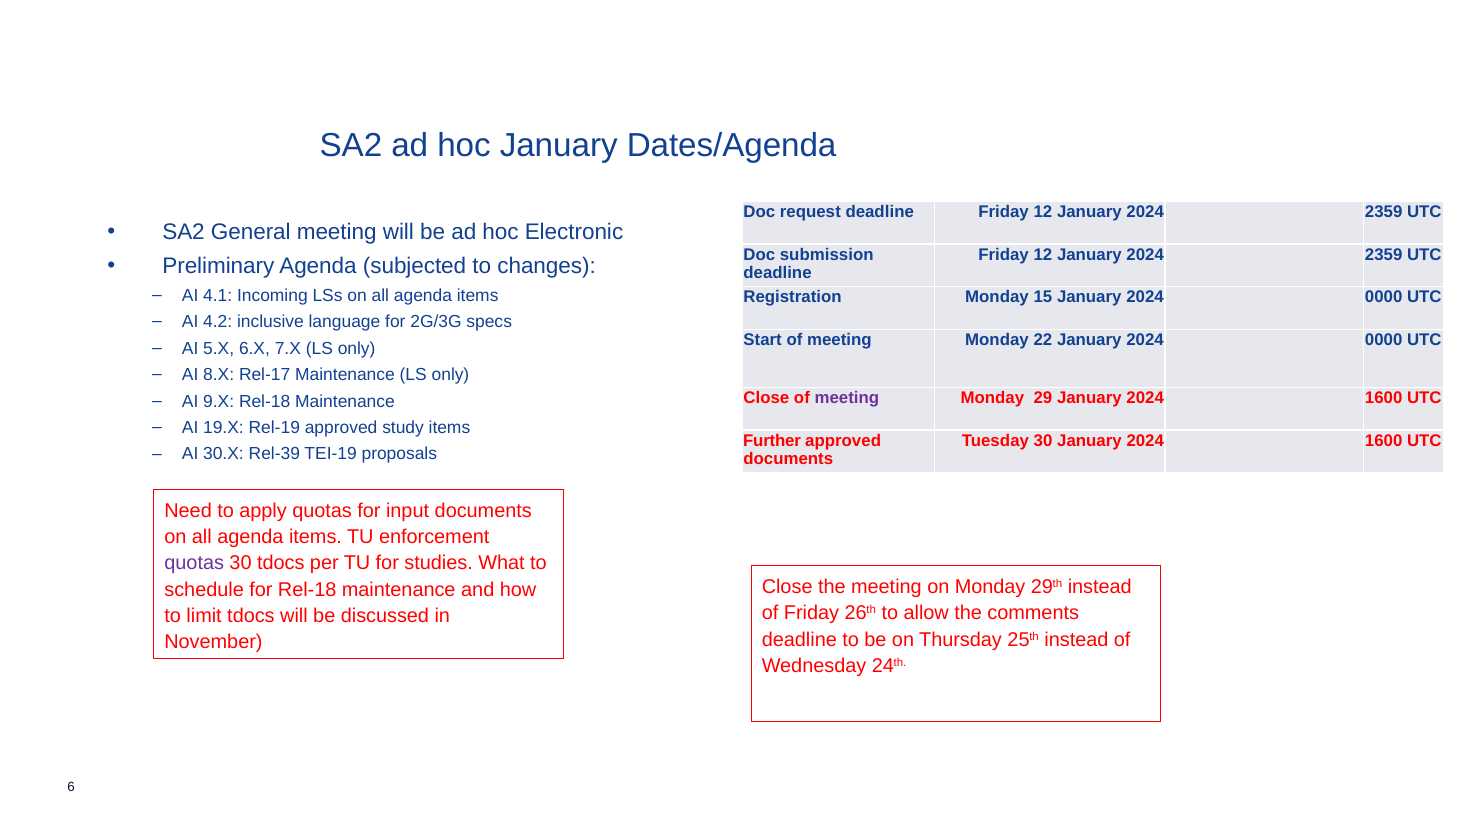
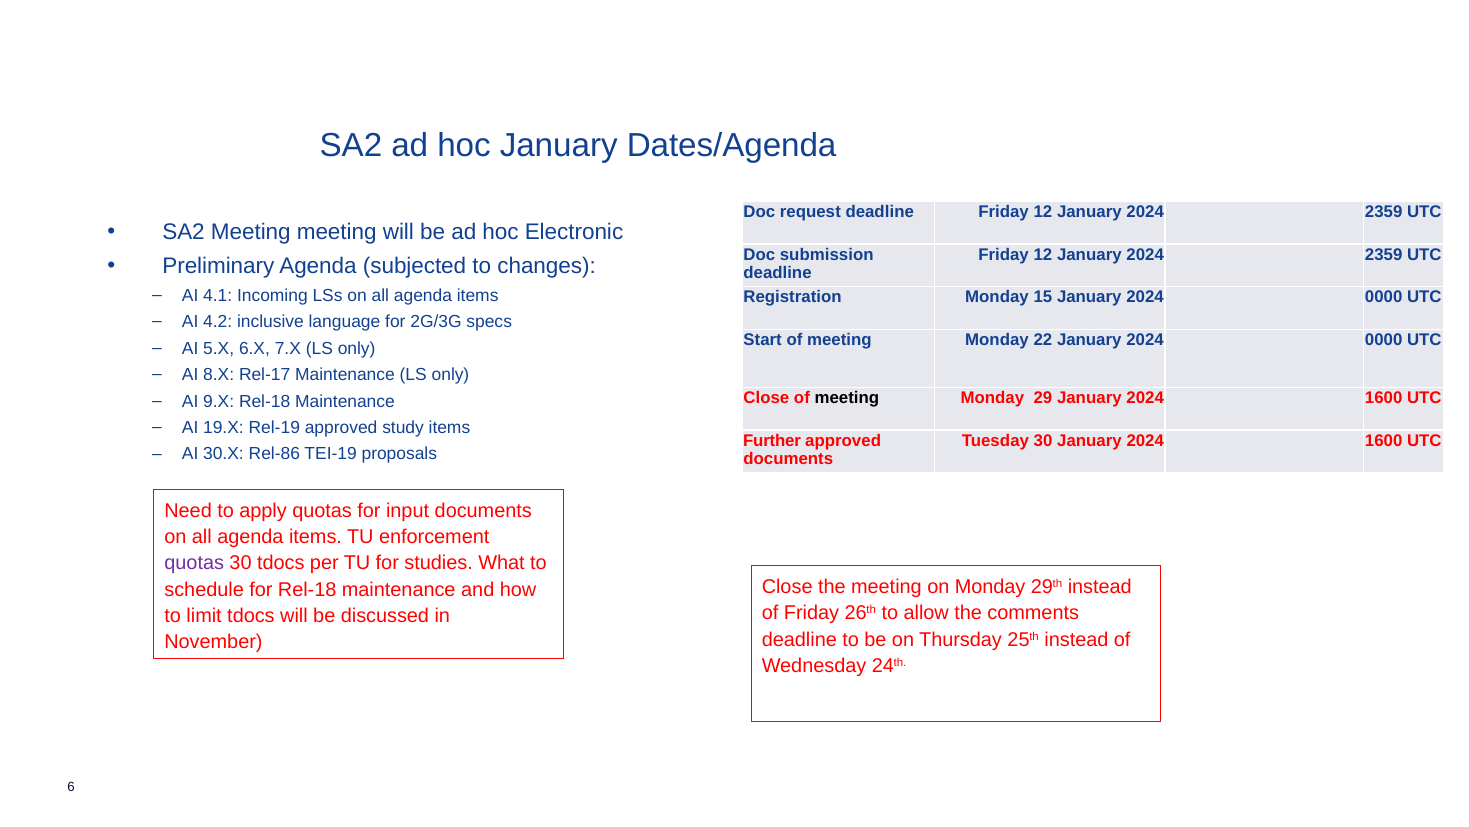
SA2 General: General -> Meeting
meeting at (847, 398) colour: purple -> black
Rel-39: Rel-39 -> Rel-86
